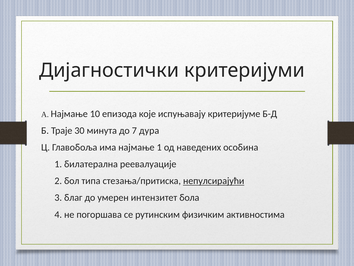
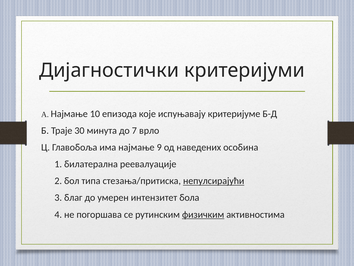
дура: дура -> врлo
најмање 1: 1 -> 9
физичким underline: none -> present
